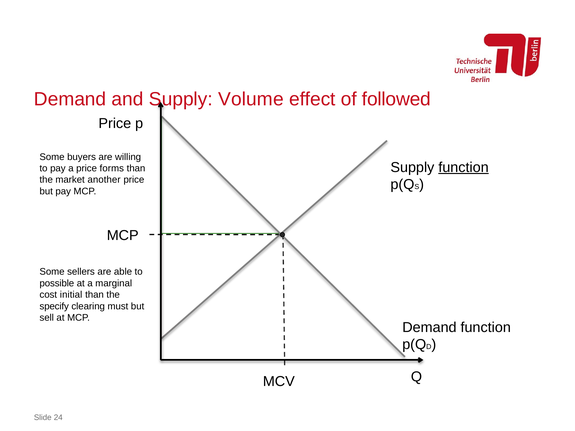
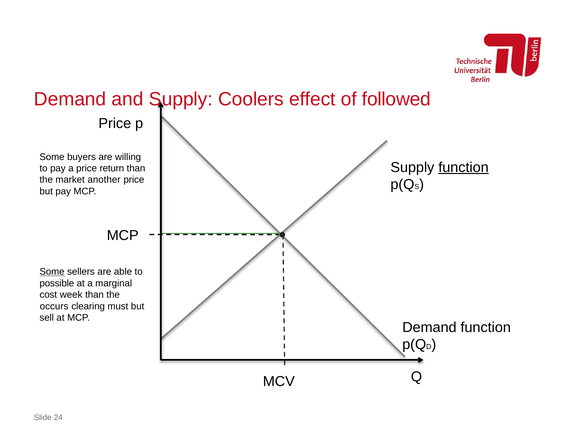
Volume: Volume -> Coolers
forms: forms -> return
Some at (52, 272) underline: none -> present
initial: initial -> week
specify: specify -> occurs
